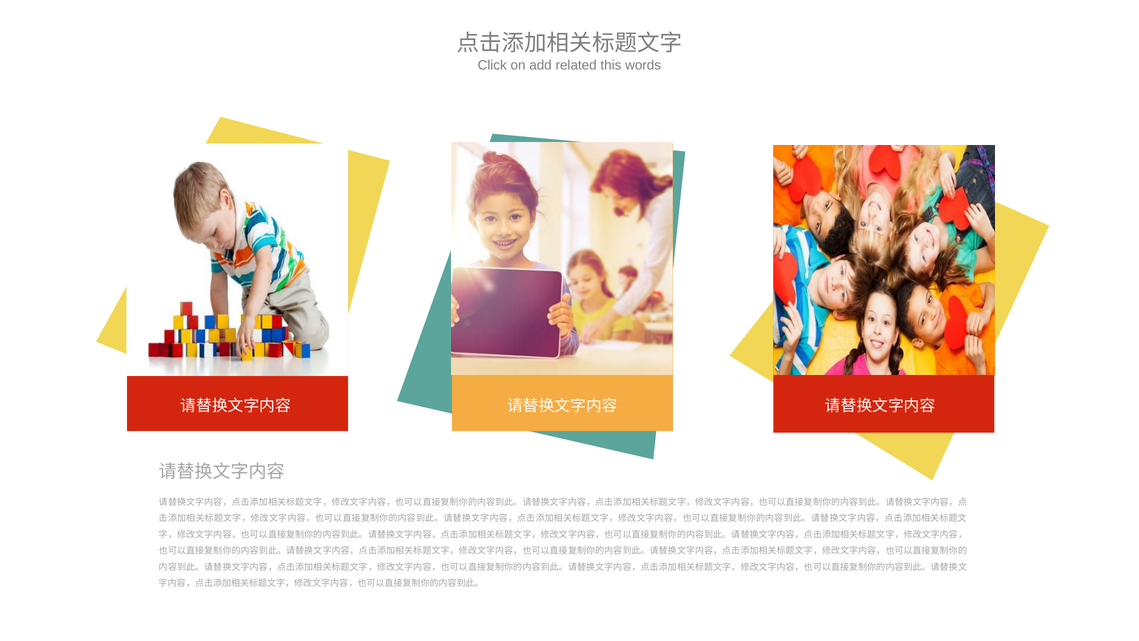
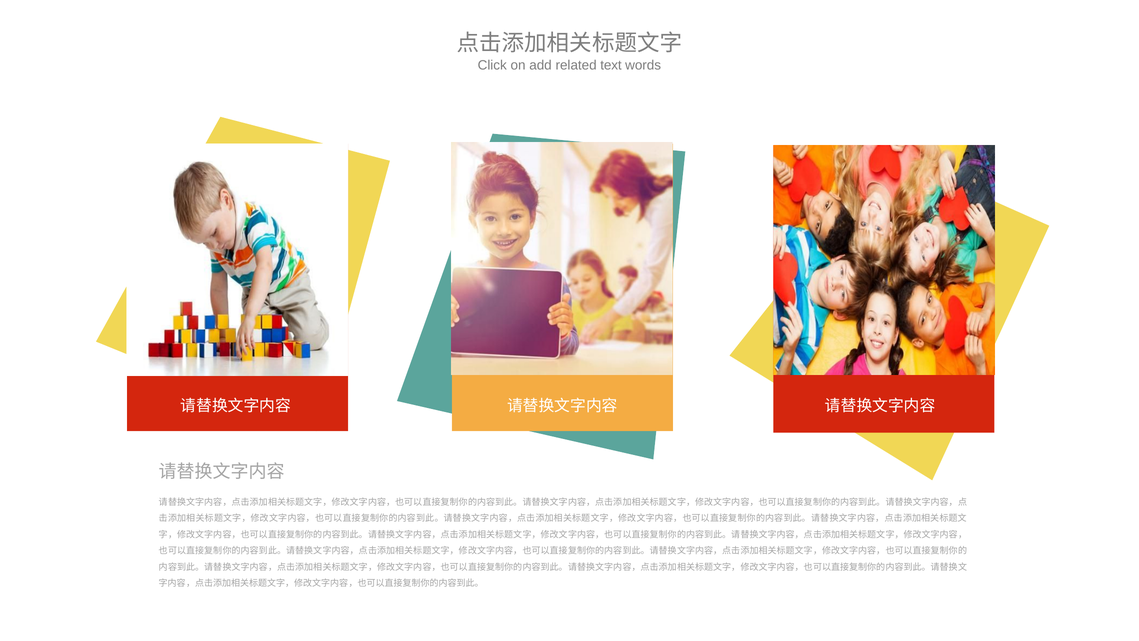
this: this -> text
